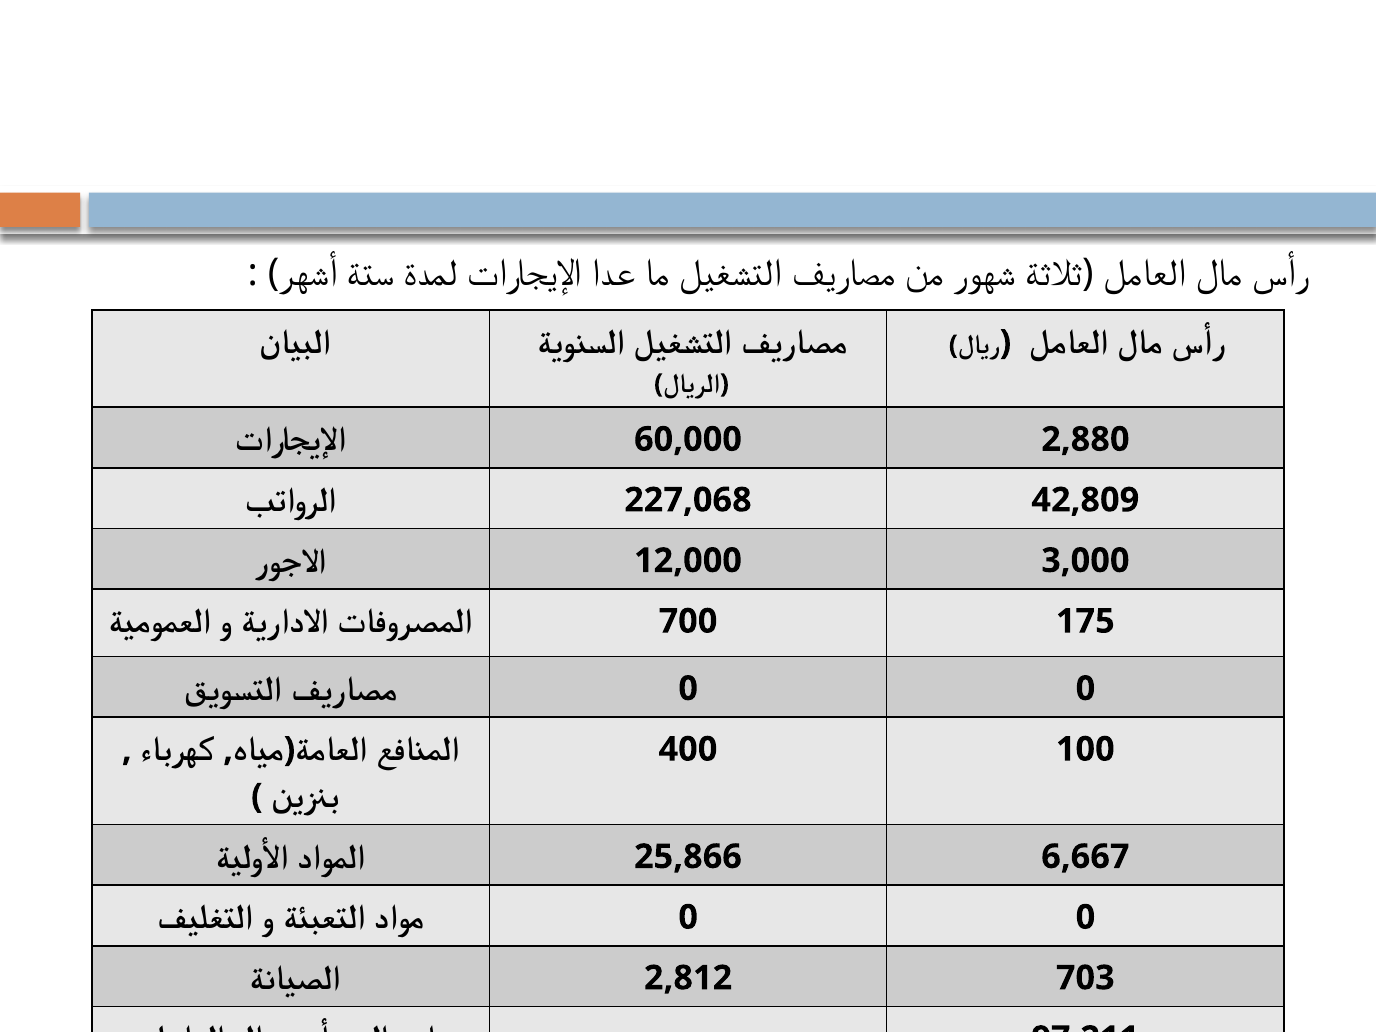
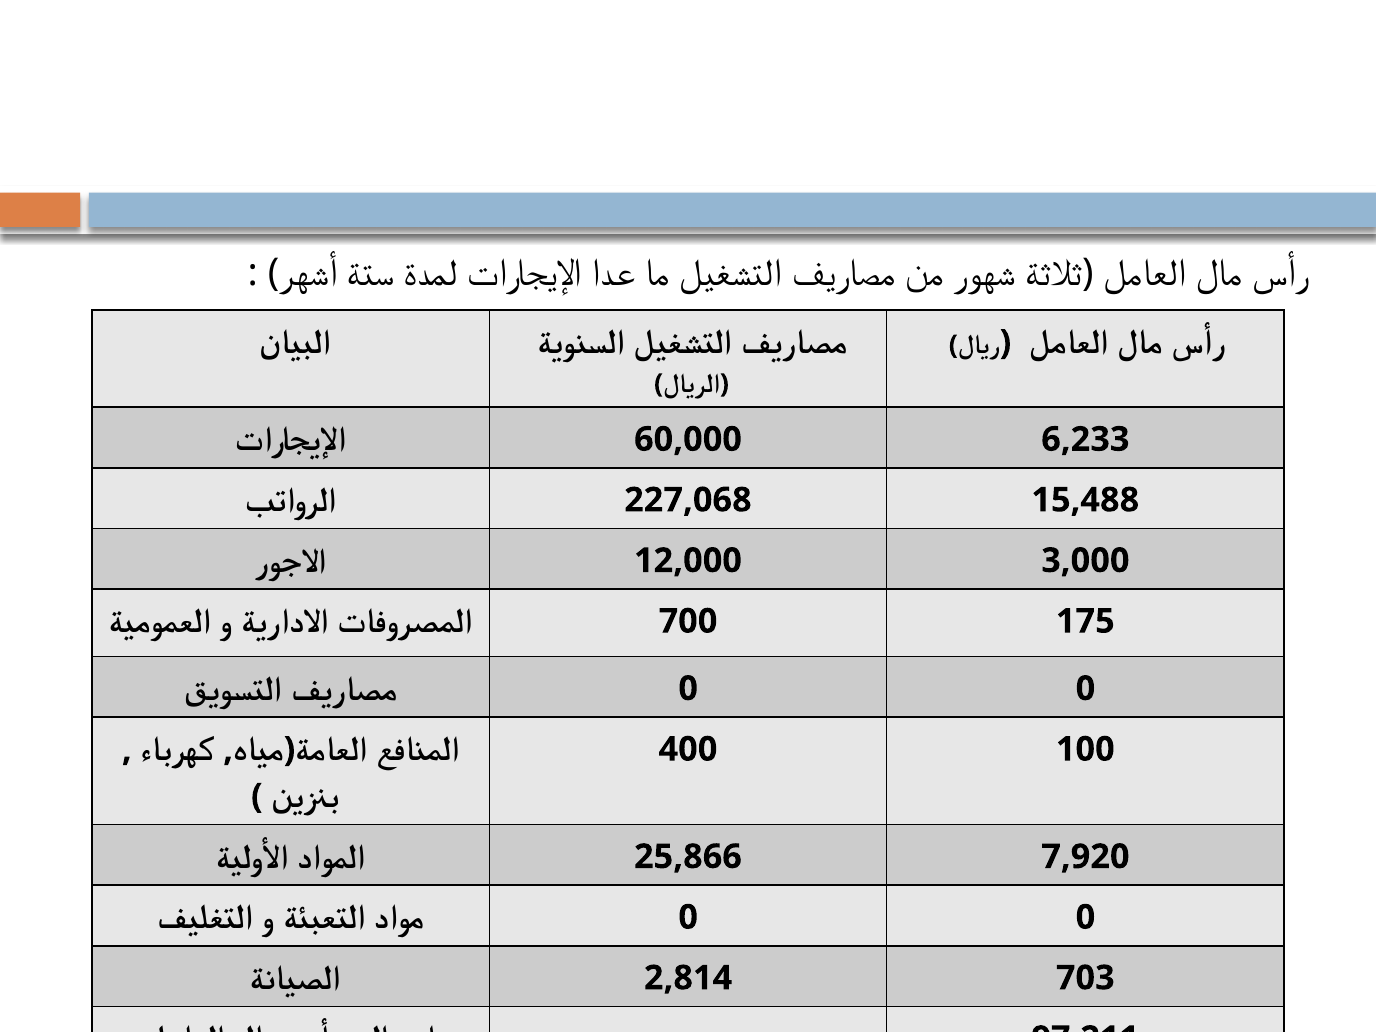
2,880: 2,880 -> 6,233
42,809: 42,809 -> 15,488
6,667: 6,667 -> 7,920
2,812: 2,812 -> 2,814
